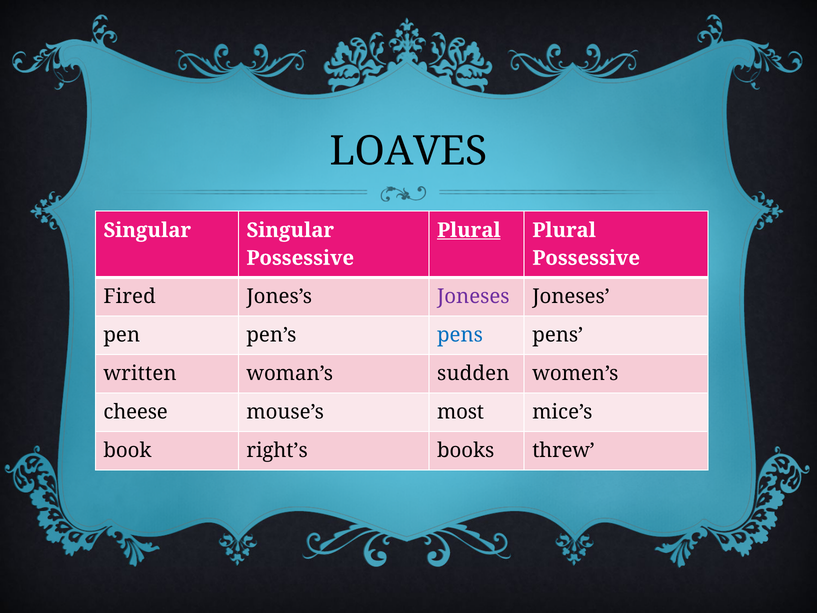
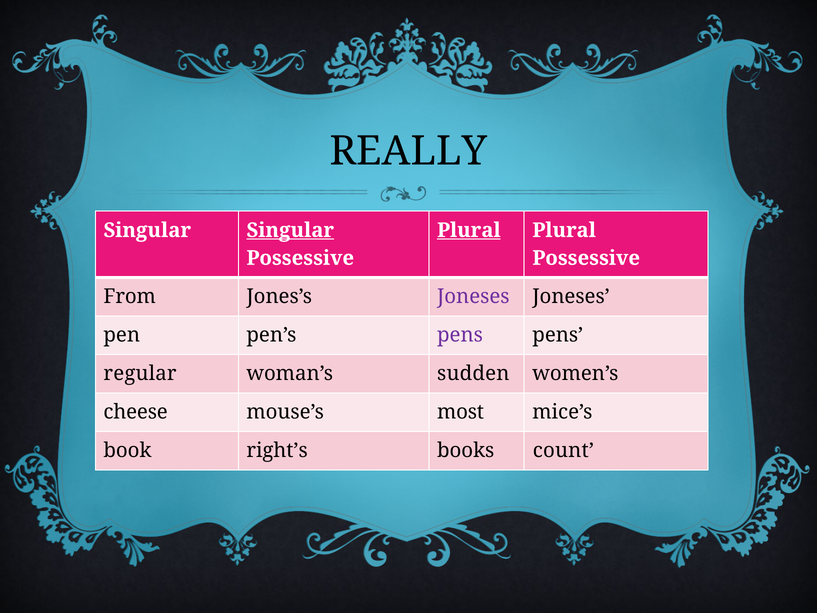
LOAVES: LOAVES -> REALLY
Singular at (290, 230) underline: none -> present
Fired: Fired -> From
pens at (460, 335) colour: blue -> purple
written: written -> regular
threw: threw -> count
